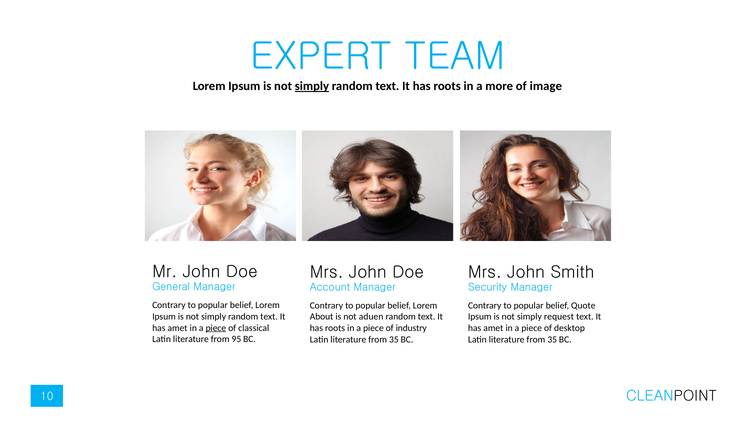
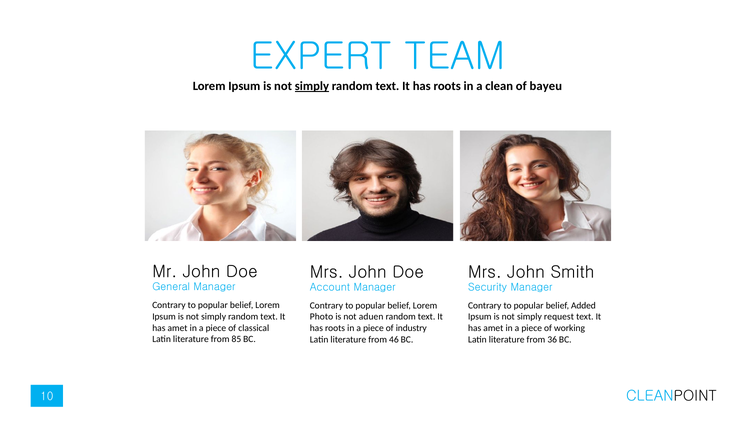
more: more -> clean
image: image -> bayeu
Quote: Quote -> Added
About: About -> Photo
piece at (216, 328) underline: present -> none
desktop: desktop -> working
95: 95 -> 85
35 at (394, 340): 35 -> 46
35 at (552, 340): 35 -> 36
